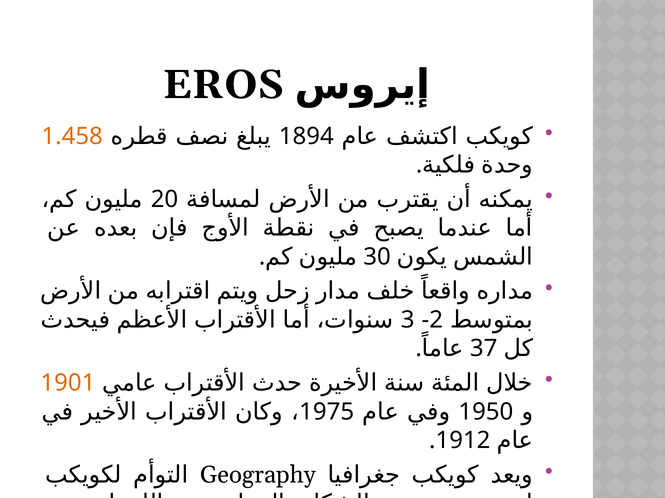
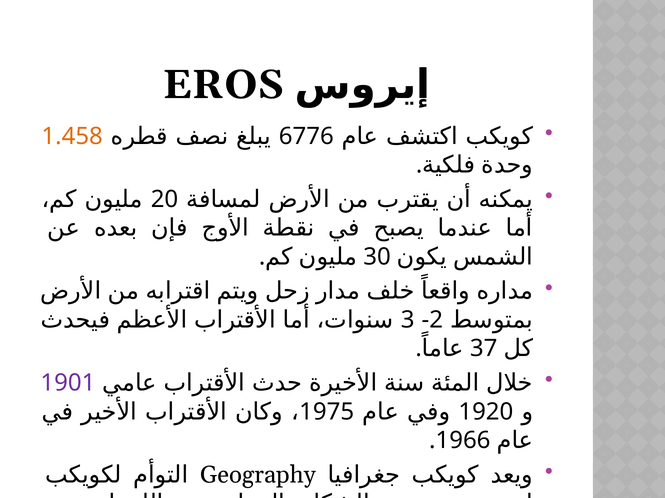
1894: 1894 -> 6776
1901 colour: orange -> purple
1950: 1950 -> 1920
1912: 1912 -> 1966
